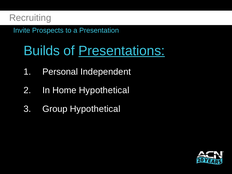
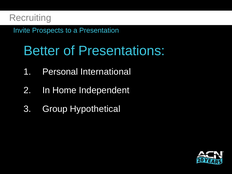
Builds: Builds -> Better
Presentations underline: present -> none
Independent: Independent -> International
Home Hypothetical: Hypothetical -> Independent
